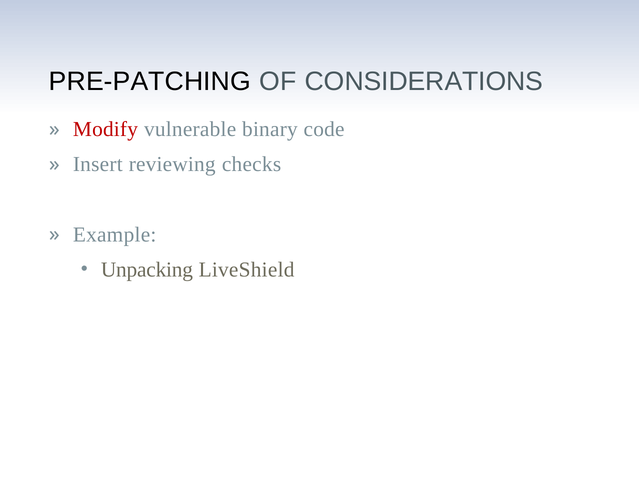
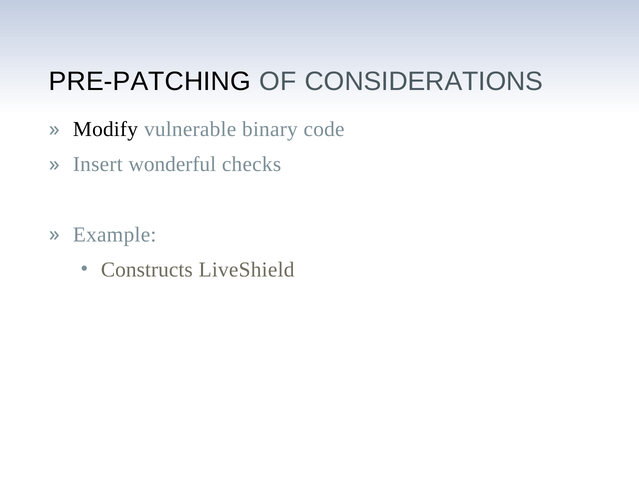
Modify colour: red -> black
reviewing: reviewing -> wonderful
Unpacking: Unpacking -> Constructs
